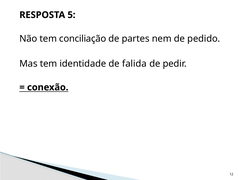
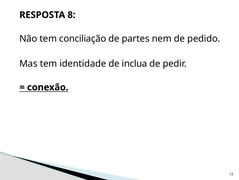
5: 5 -> 8
falida: falida -> inclua
